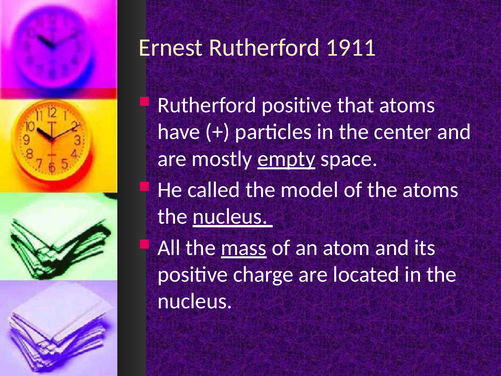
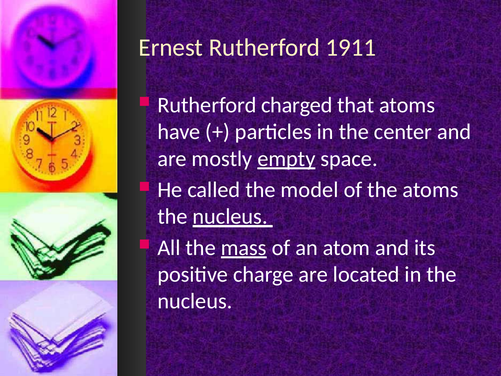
Rutherford positive: positive -> charged
